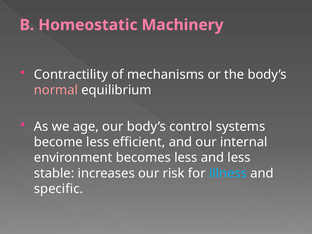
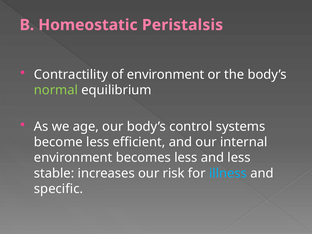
Machinery: Machinery -> Peristalsis
of mechanisms: mechanisms -> environment
normal colour: pink -> light green
